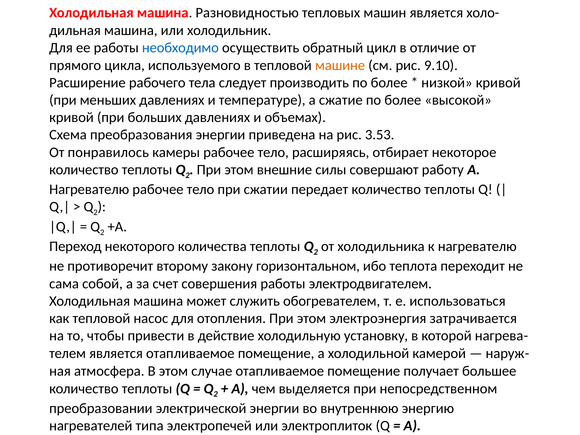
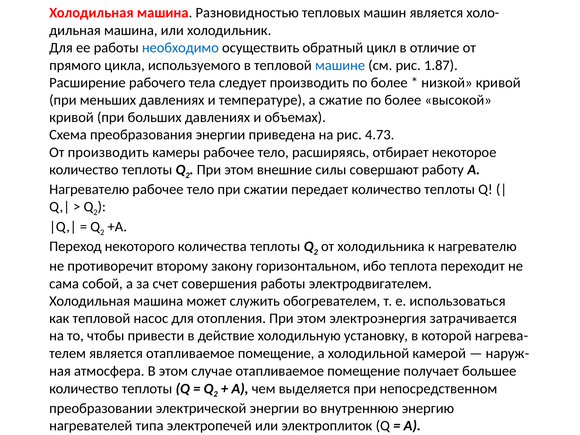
машине colour: orange -> blue
9.10: 9.10 -> 1.87
3.53: 3.53 -> 4.73
От понравилось: понравилось -> производить
